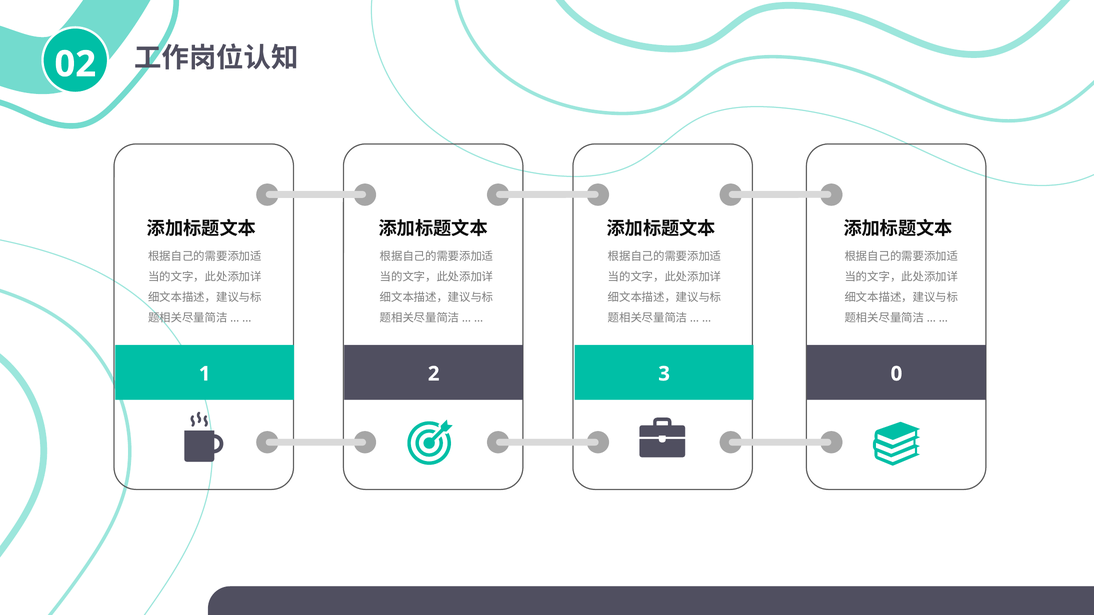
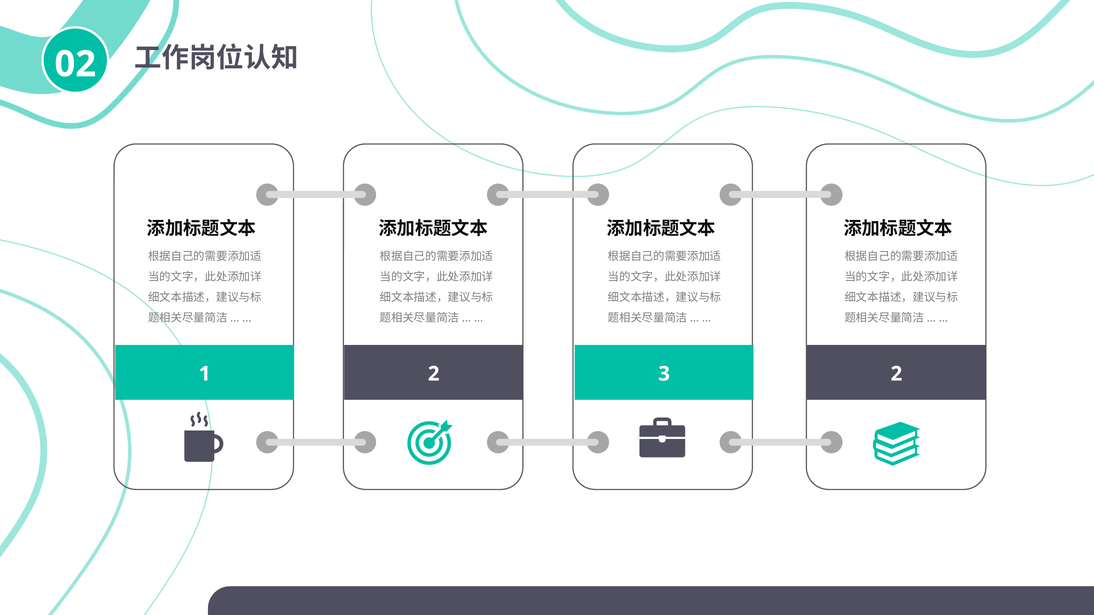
2 0: 0 -> 2
